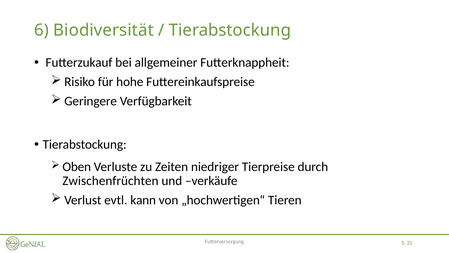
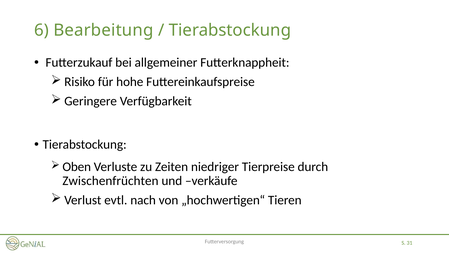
Biodiversität: Biodiversität -> Bearbeitung
kann: kann -> nach
